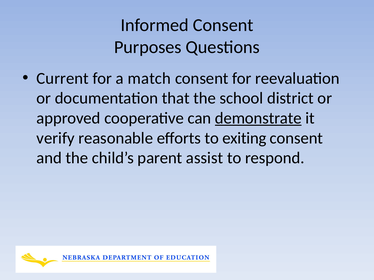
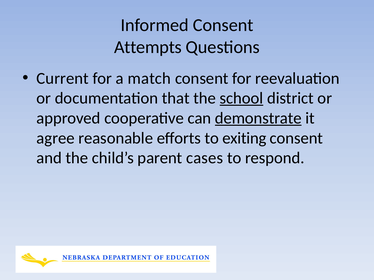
Purposes: Purposes -> Attempts
school underline: none -> present
verify: verify -> agree
assist: assist -> cases
